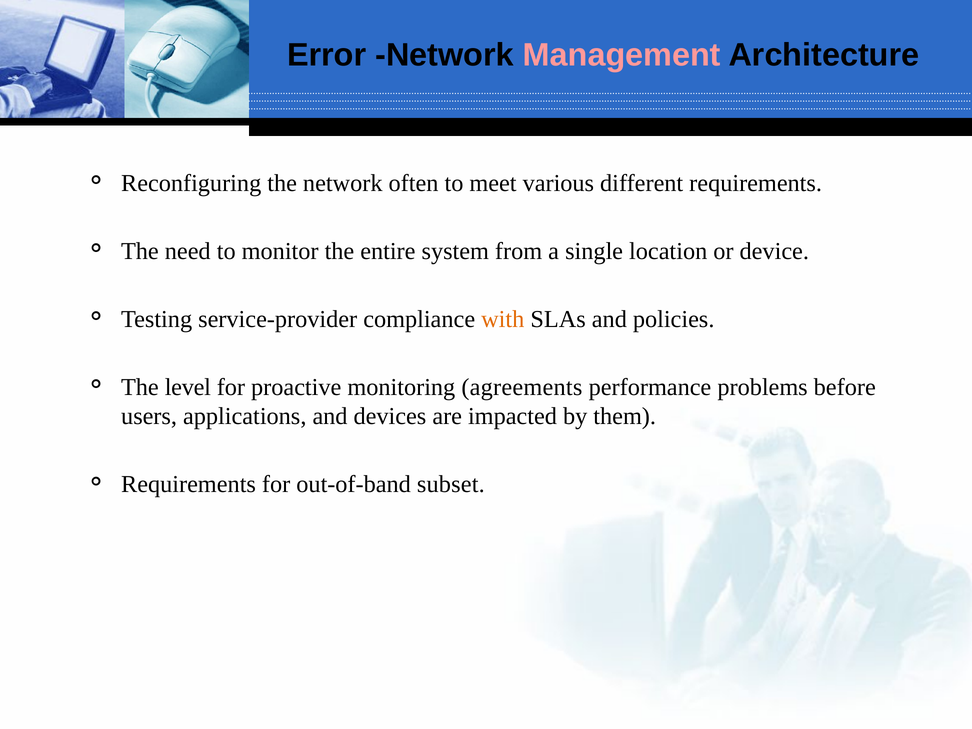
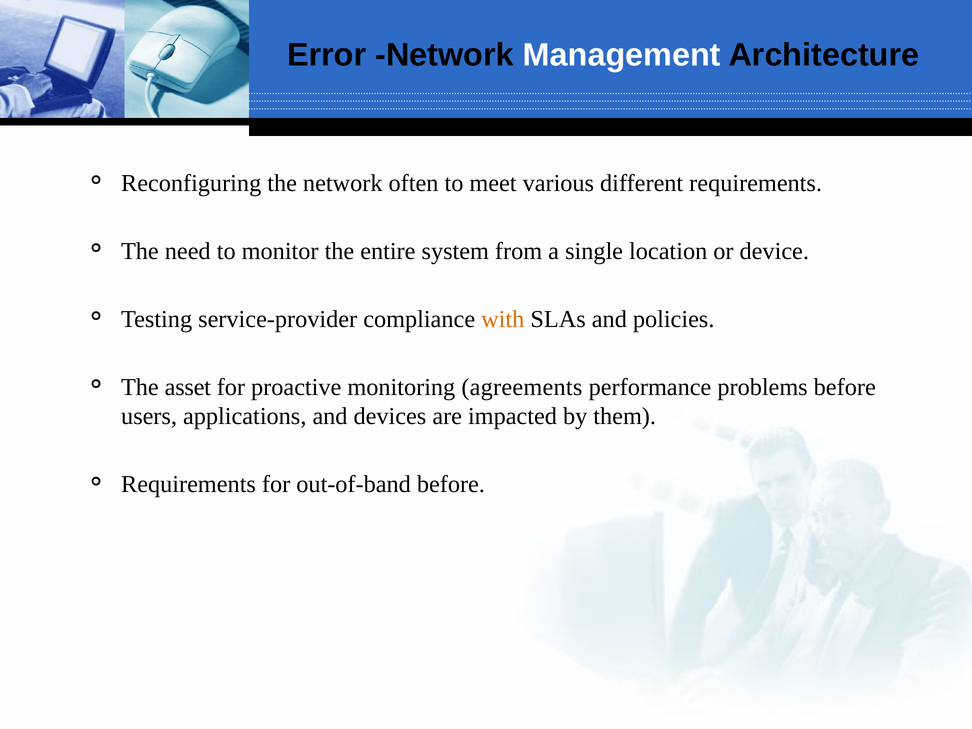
Management colour: pink -> white
level: level -> asset
out-of-band subset: subset -> before
